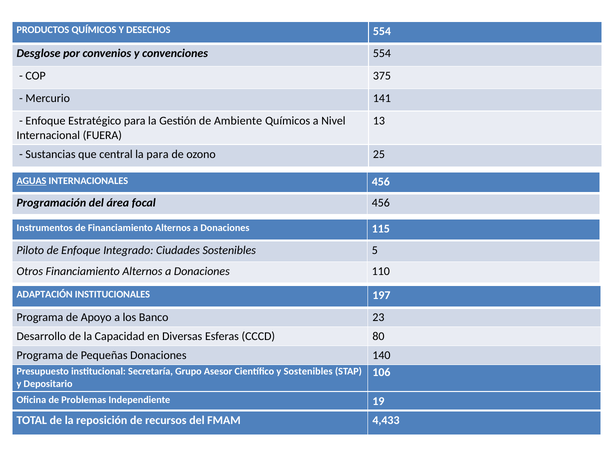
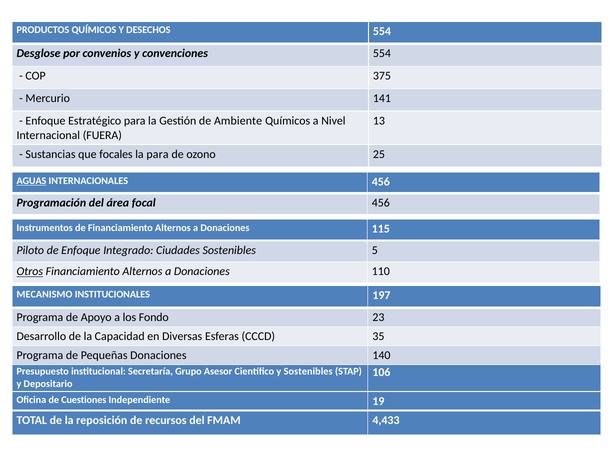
central: central -> focales
Otros underline: none -> present
ADAPTACIÓN: ADAPTACIÓN -> MECANISMO
Banco: Banco -> Fondo
80: 80 -> 35
Problemas: Problemas -> Cuestiones
